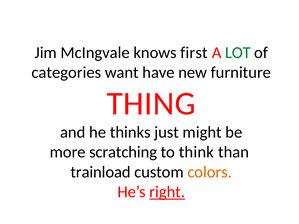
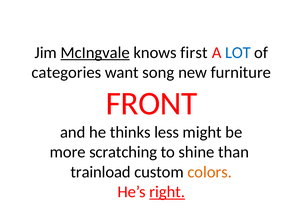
McIngvale underline: none -> present
LOT colour: green -> blue
have: have -> song
THING: THING -> FRONT
just: just -> less
think: think -> shine
